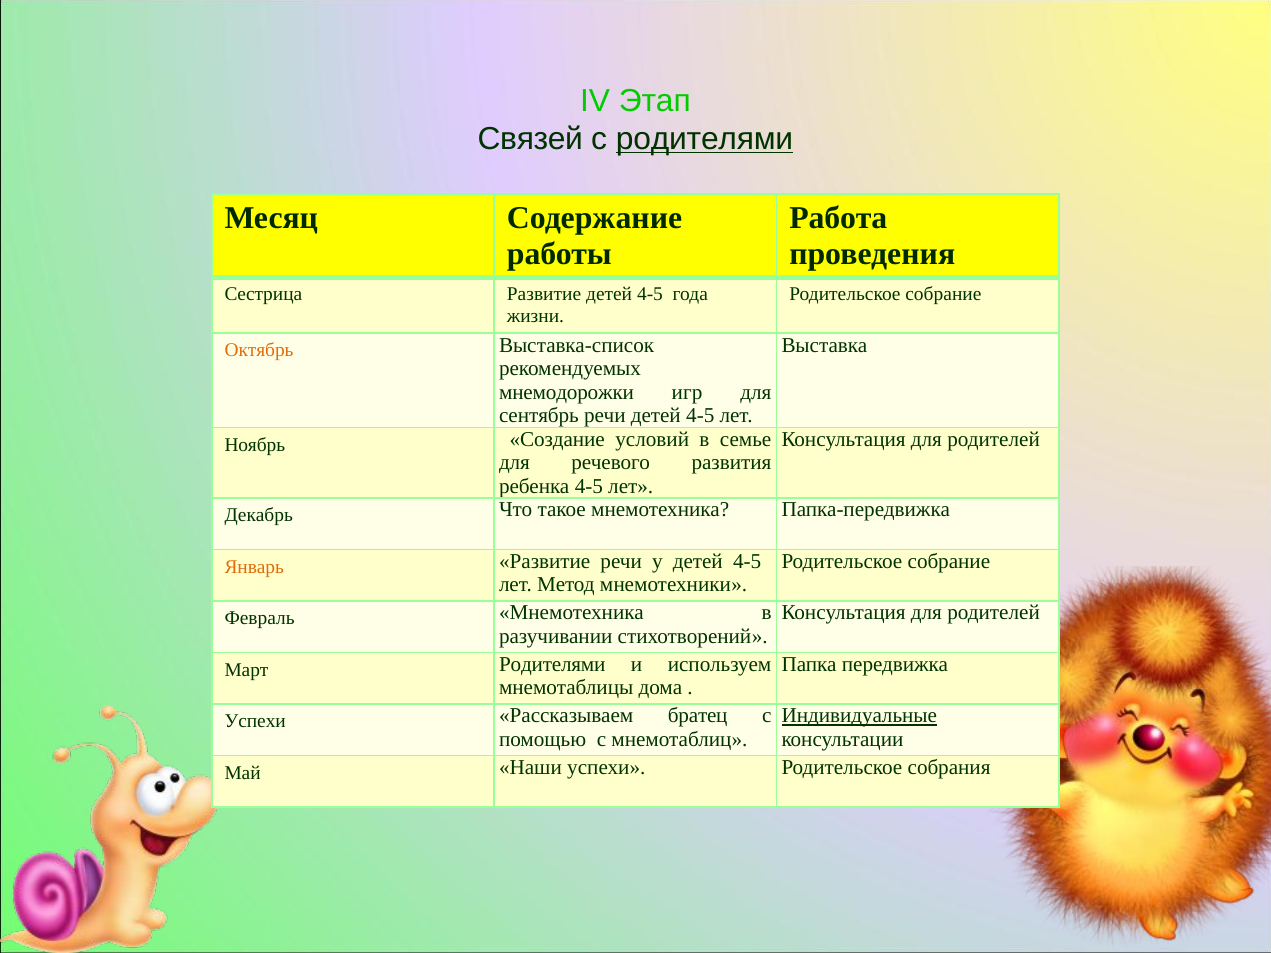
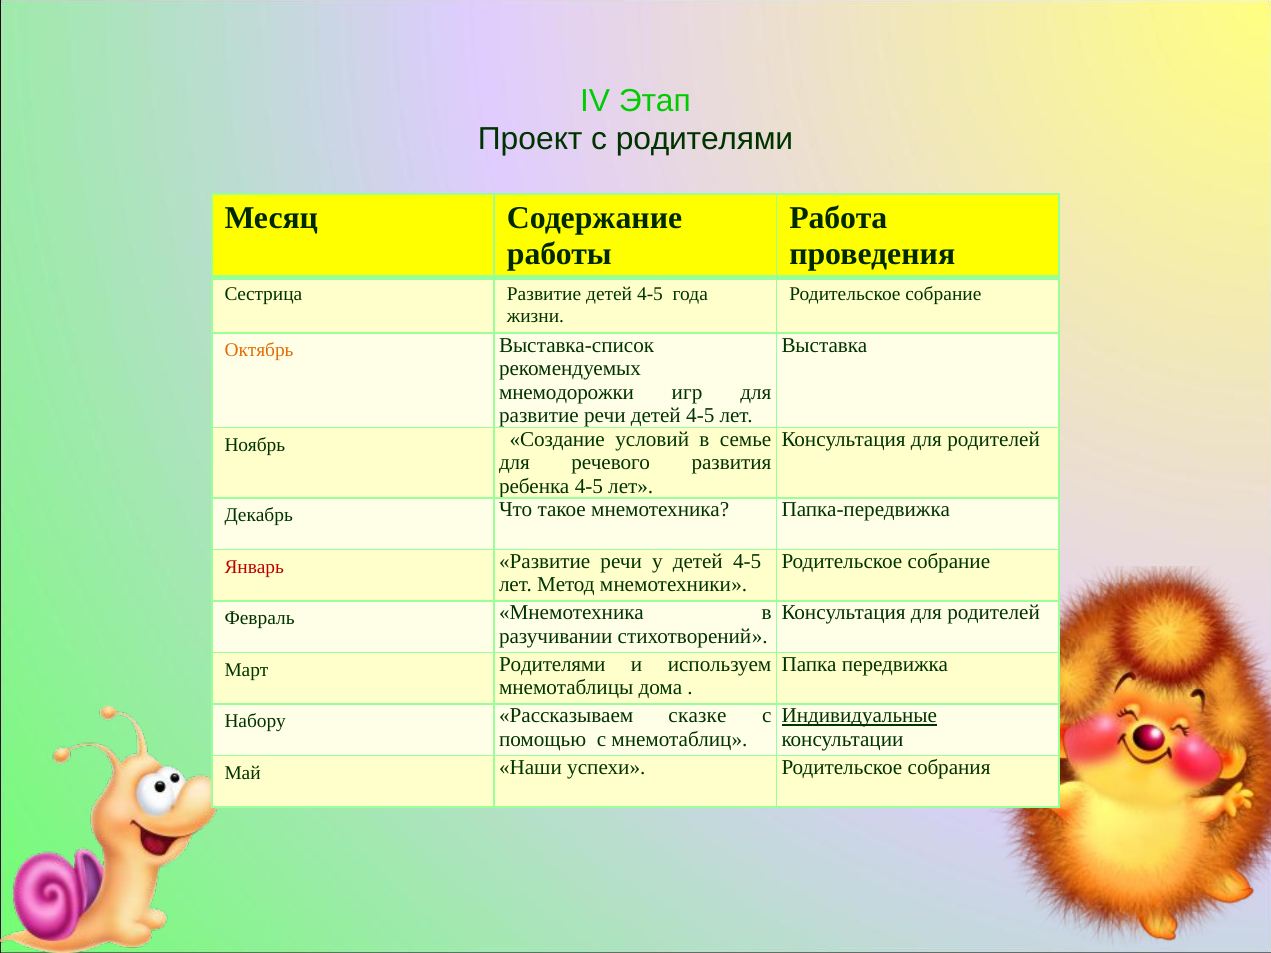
Связей: Связей -> Проект
родителями at (705, 139) underline: present -> none
сентябрь at (539, 416): сентябрь -> развитие
Январь colour: orange -> red
Успехи at (255, 722): Успехи -> Набору
братец: братец -> сказке
